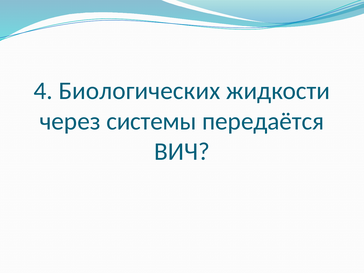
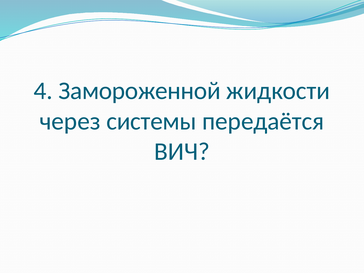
Биологических: Биологических -> Замороженной
